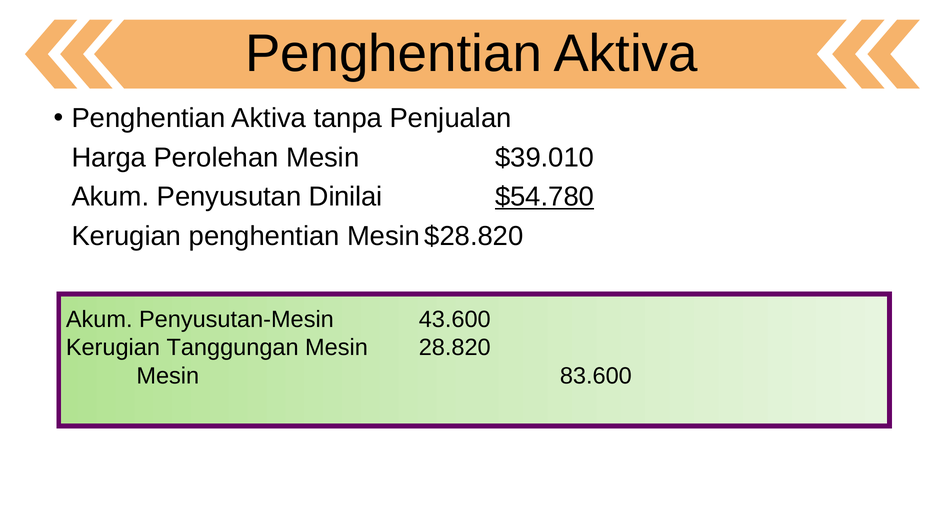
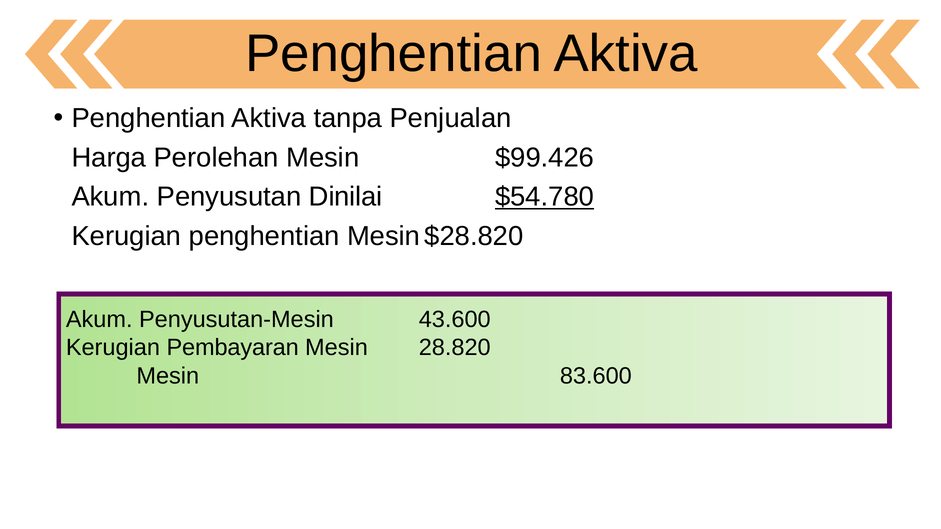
$39.010: $39.010 -> $99.426
Tanggungan: Tanggungan -> Pembayaran
